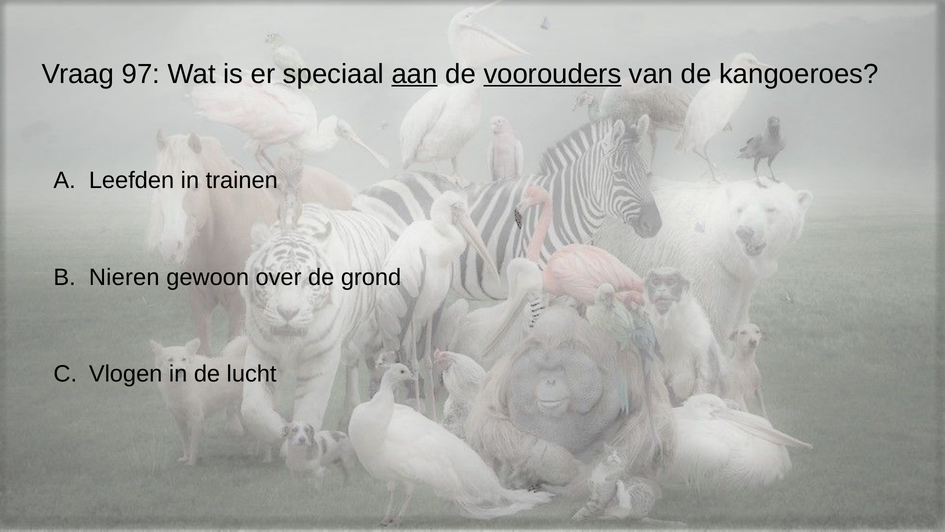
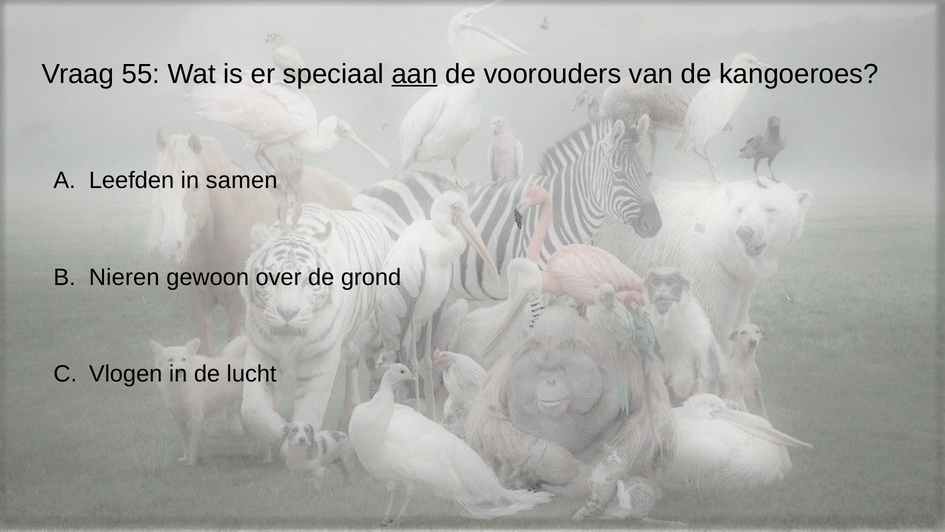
97: 97 -> 55
voorouders underline: present -> none
trainen: trainen -> samen
